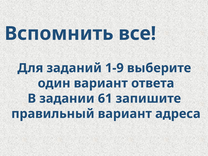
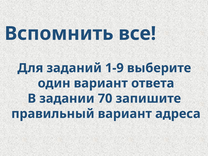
61: 61 -> 70
